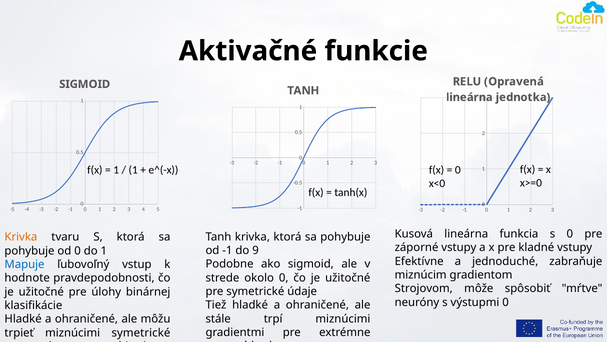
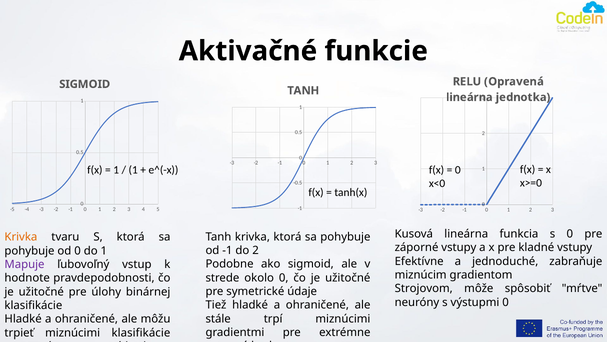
do 9: 9 -> 2
Mapuje colour: blue -> purple
miznúcimi symetrické: symetrické -> klasifikácie
